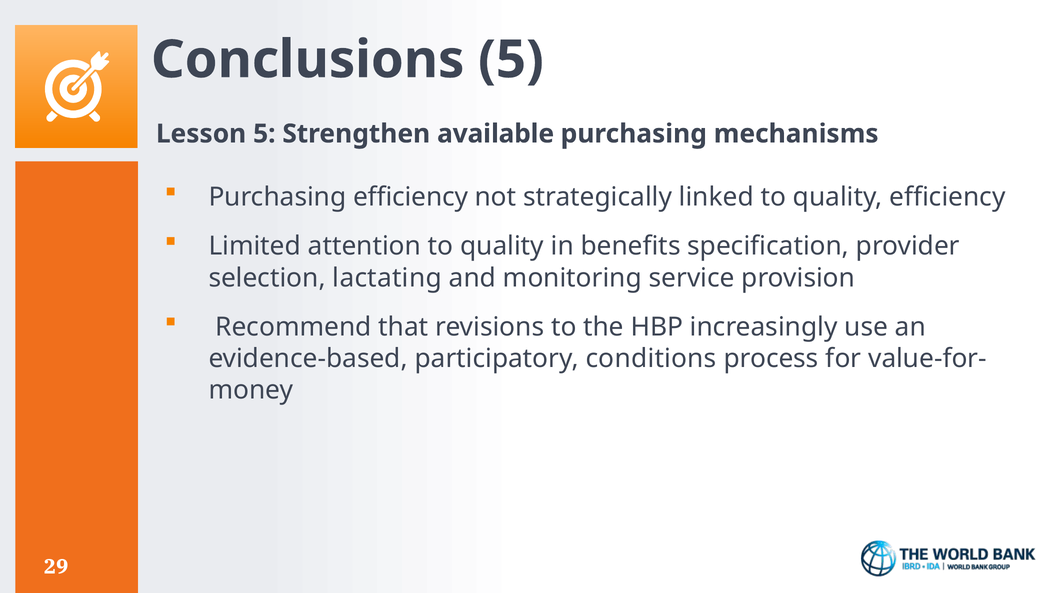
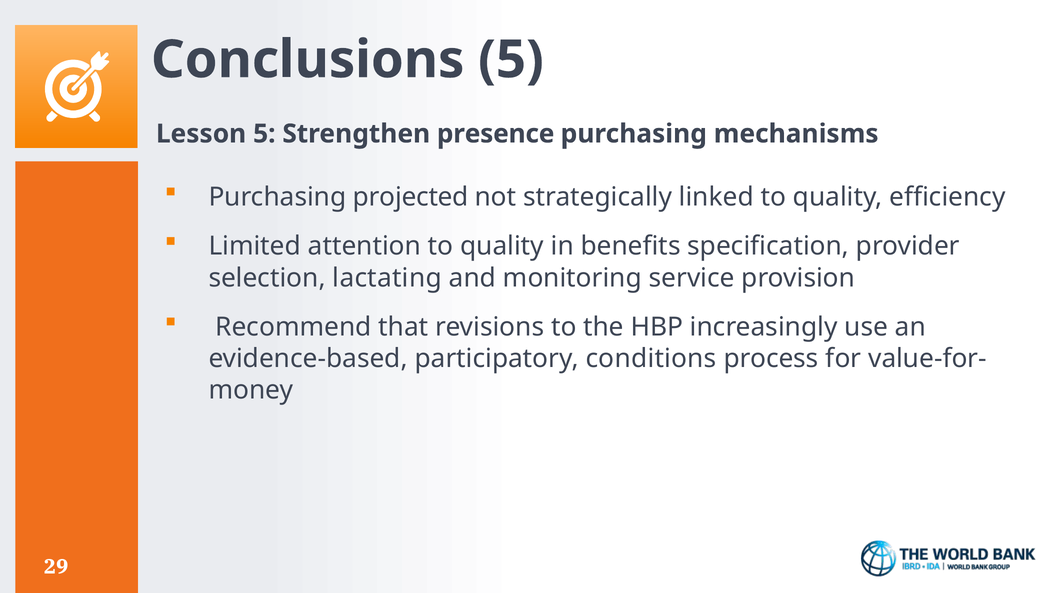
available: available -> presence
Purchasing efficiency: efficiency -> projected
